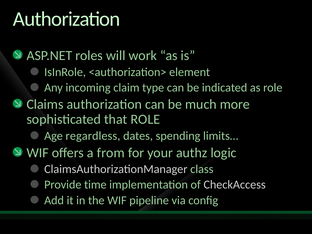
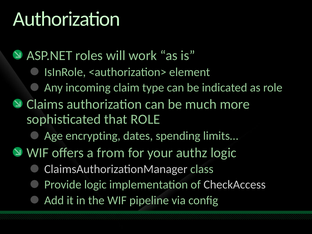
regardless: regardless -> encrypting
Provide time: time -> logic
